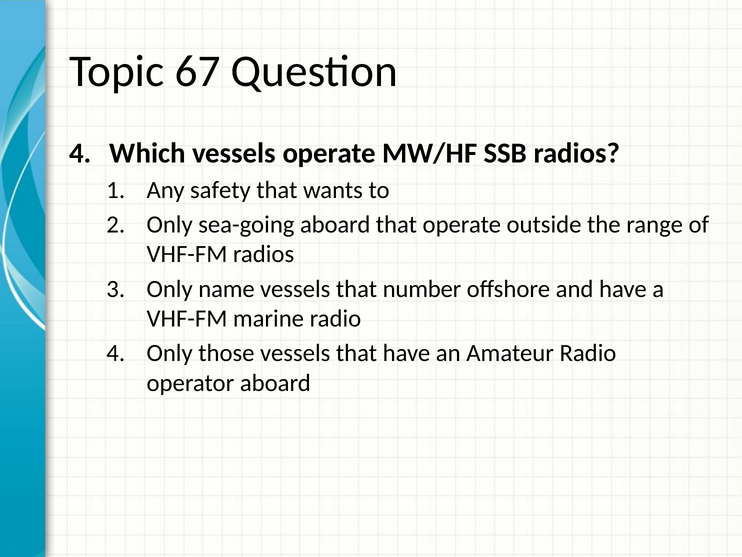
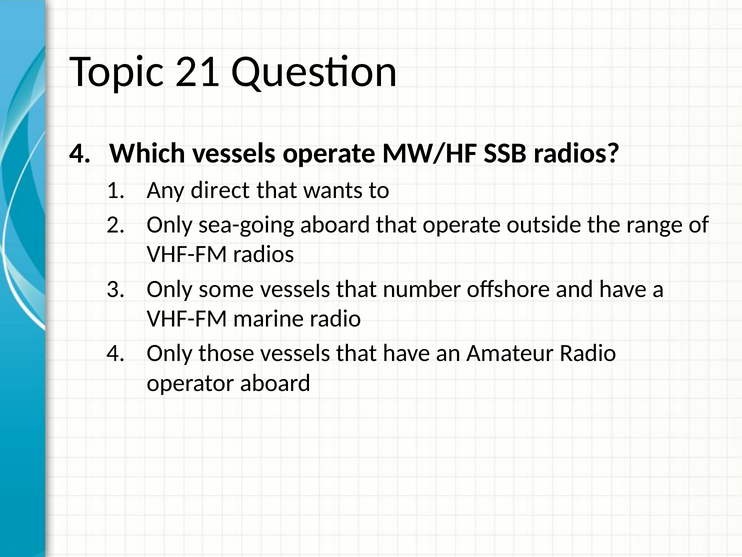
67: 67 -> 21
safety: safety -> direct
name: name -> some
